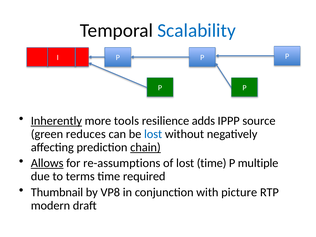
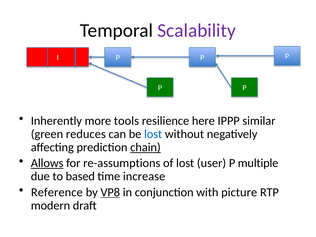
Scalability colour: blue -> purple
Inherently underline: present -> none
adds: adds -> here
source: source -> similar
lost time: time -> user
terms: terms -> based
required: required -> increase
Thumbnail: Thumbnail -> Reference
VP8 underline: none -> present
